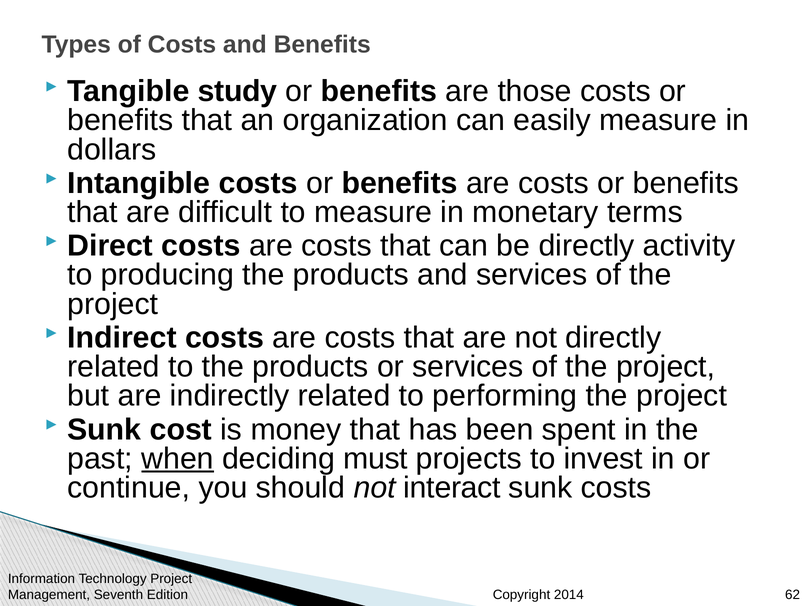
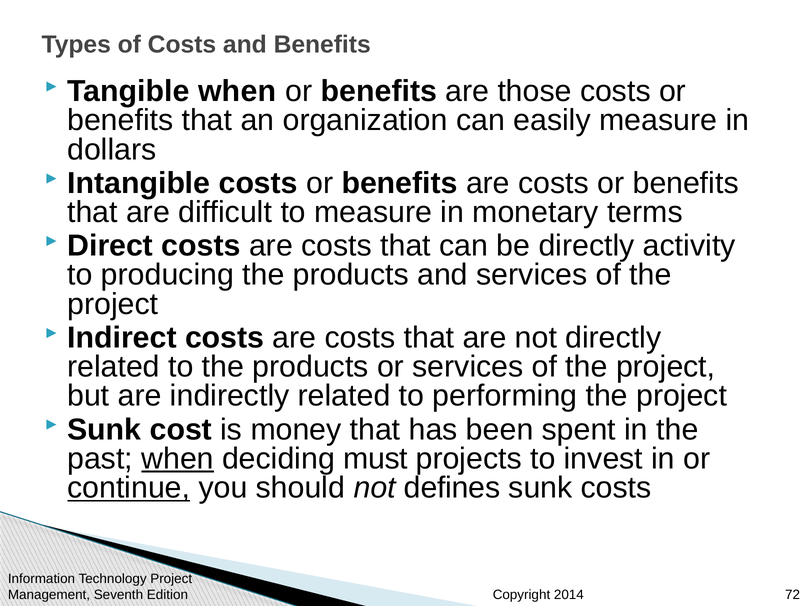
Tangible study: study -> when
continue underline: none -> present
interact: interact -> defines
62: 62 -> 72
